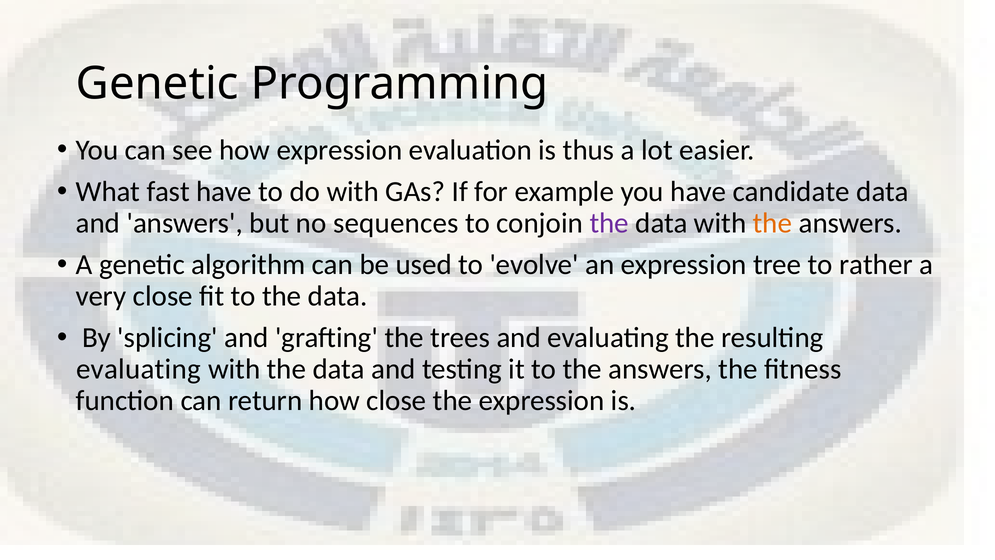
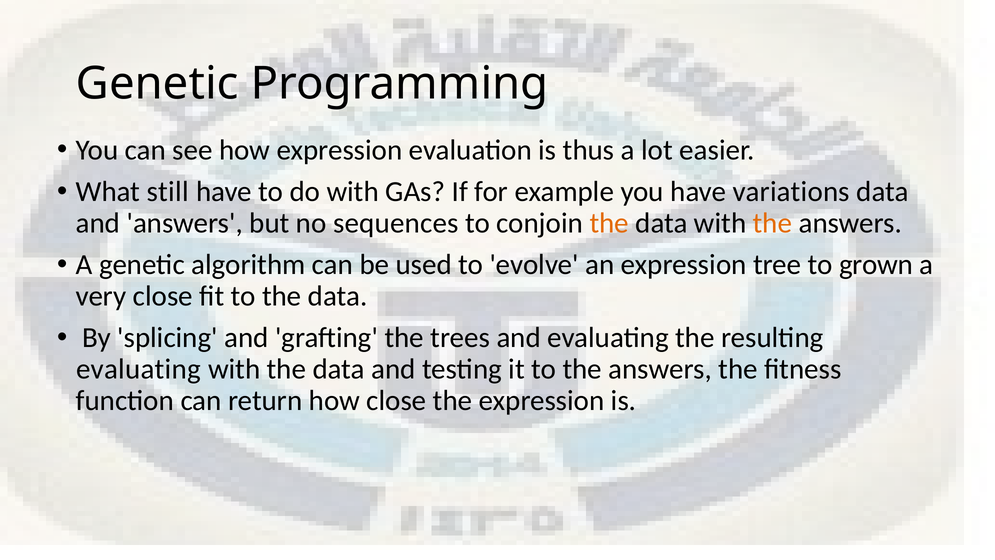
fast: fast -> still
candidate: candidate -> variations
the at (609, 223) colour: purple -> orange
rather: rather -> grown
